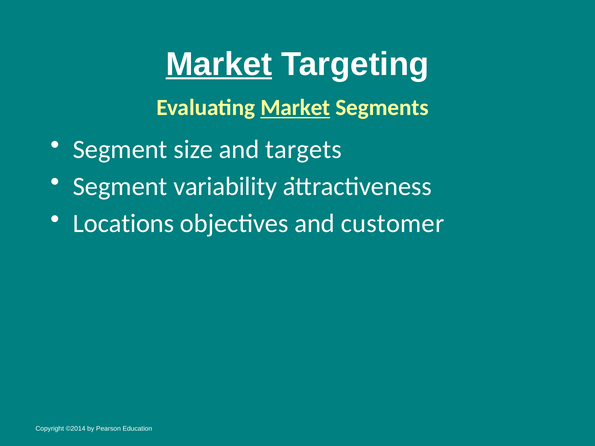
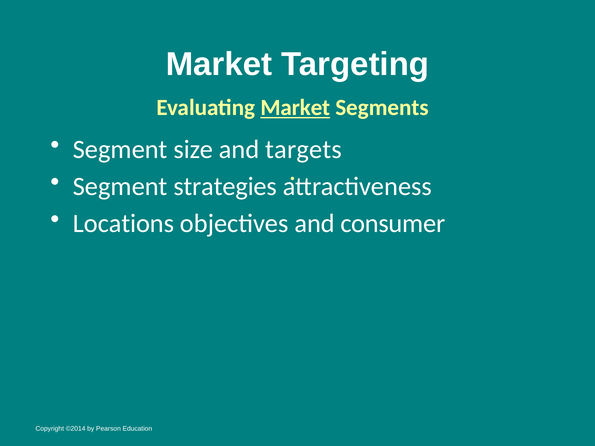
Market at (219, 64) underline: present -> none
variability: variability -> strategies
customer: customer -> consumer
